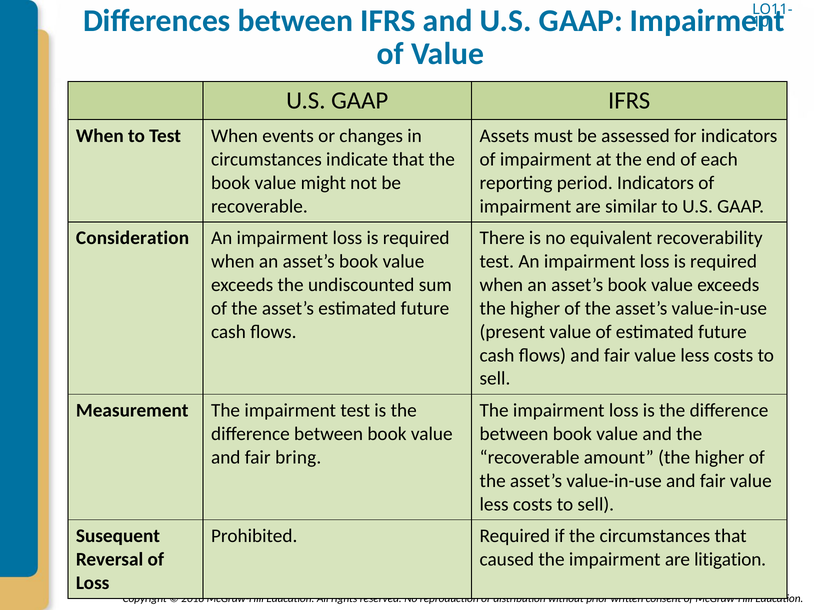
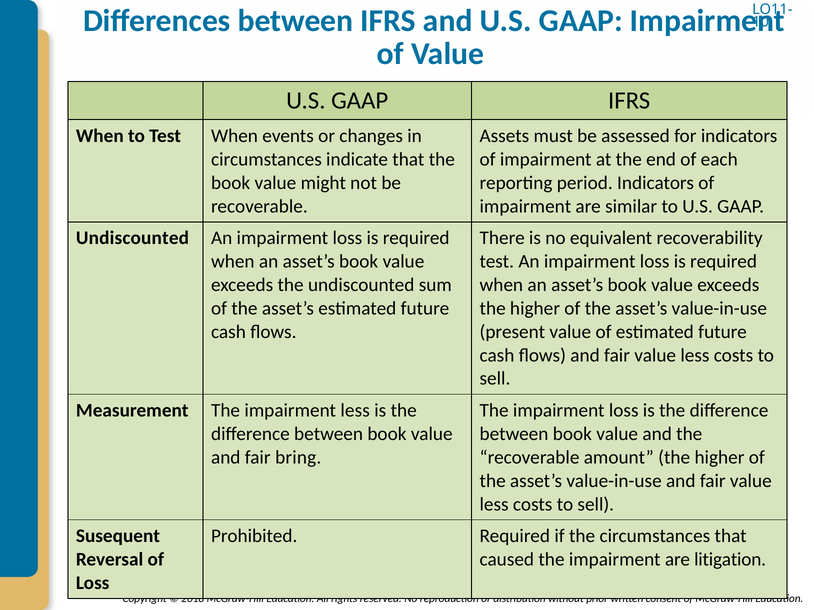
Consideration at (133, 238): Consideration -> Undiscounted
impairment test: test -> less
